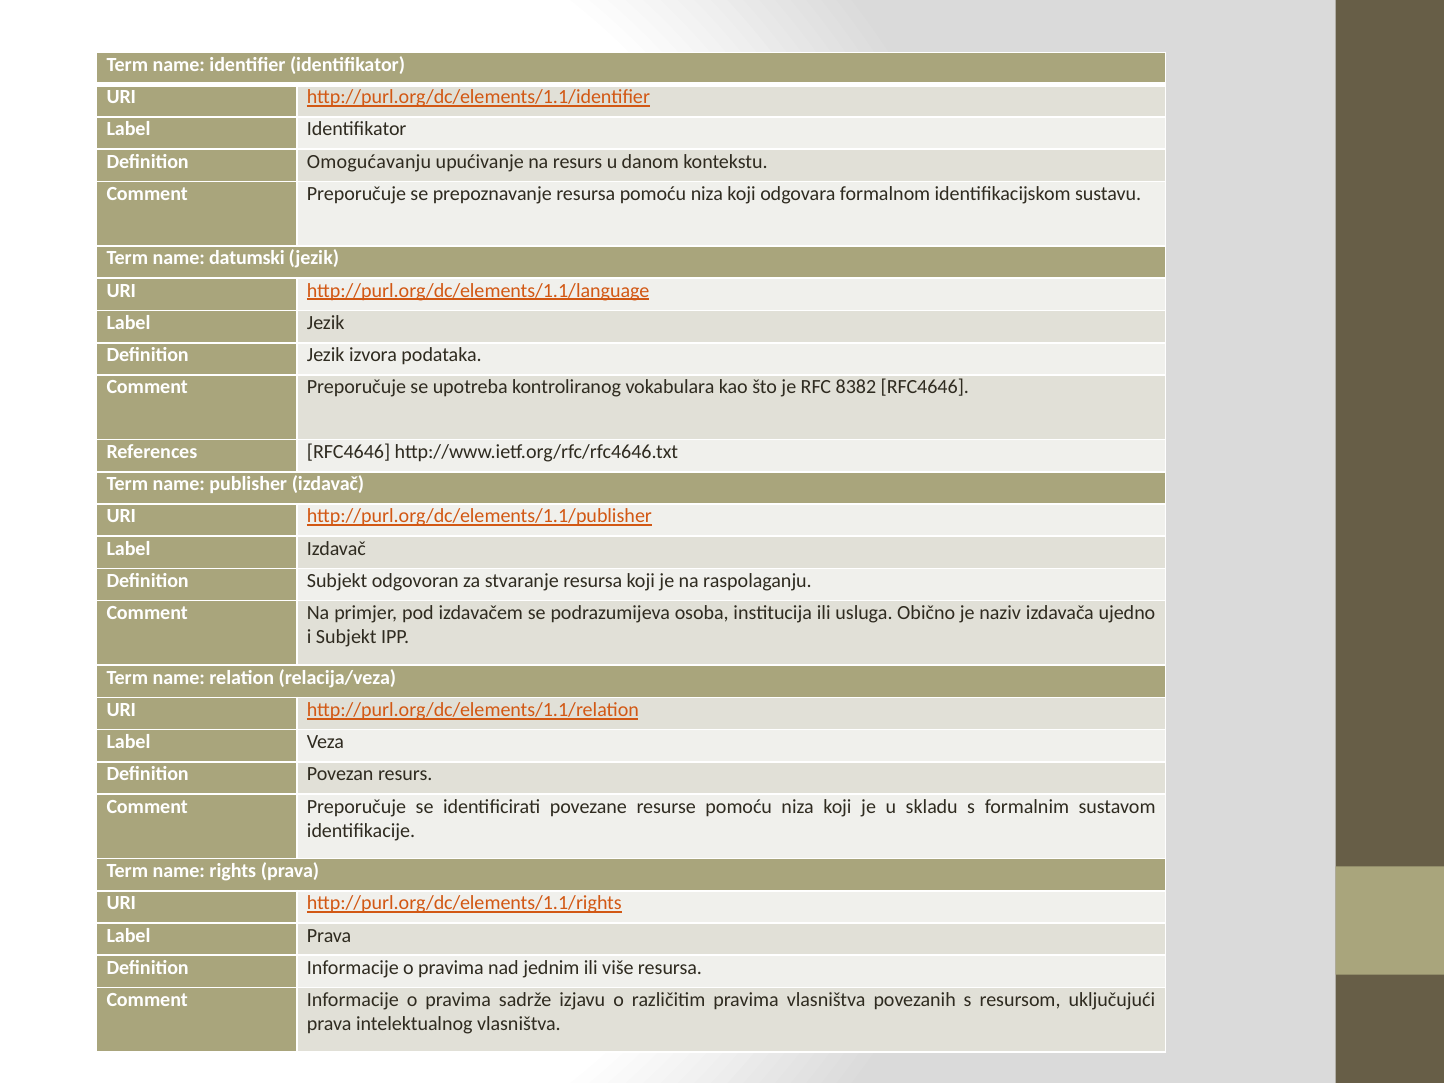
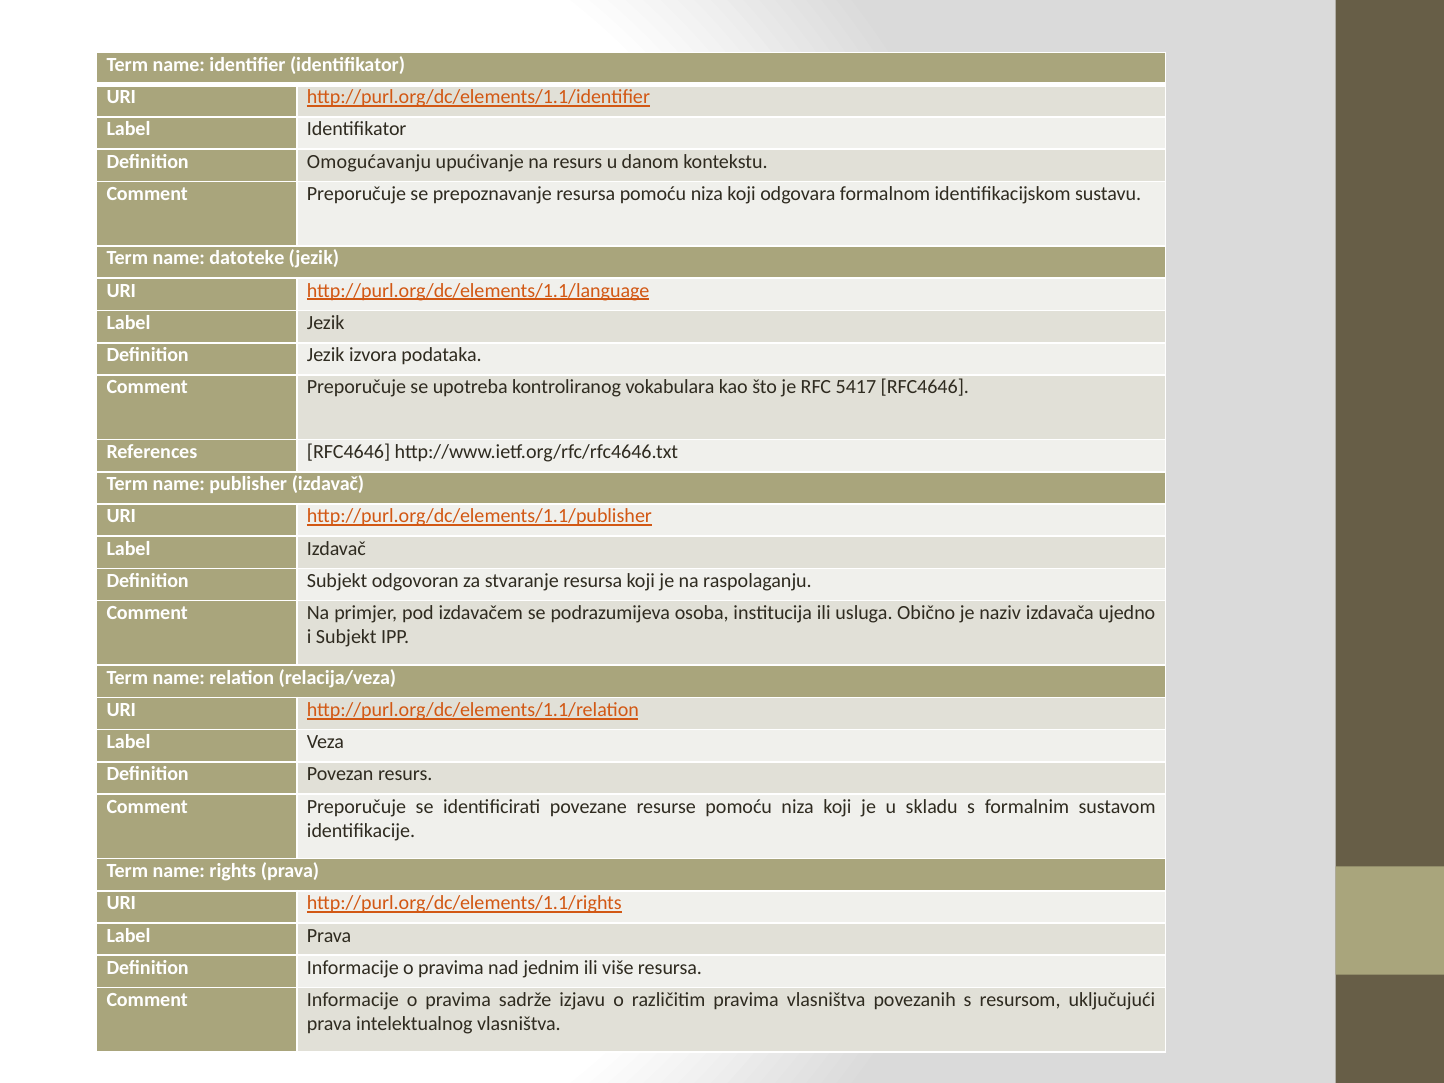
datumski: datumski -> datoteke
8382: 8382 -> 5417
